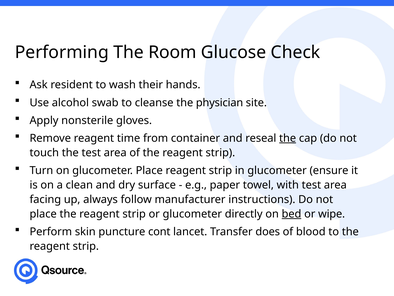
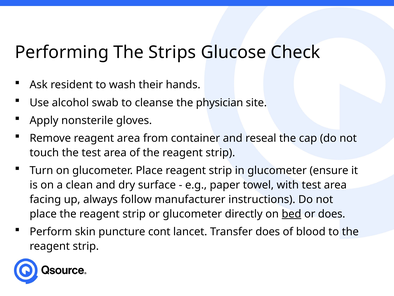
Room: Room -> Strips
reagent time: time -> area
the at (288, 138) underline: present -> none
or wipe: wipe -> does
